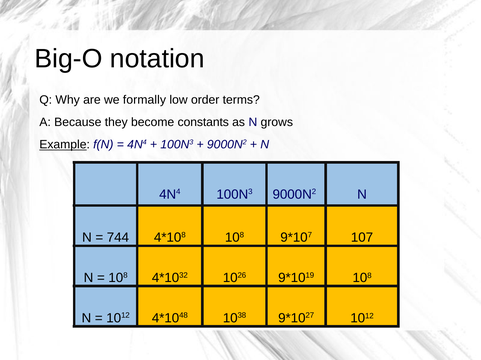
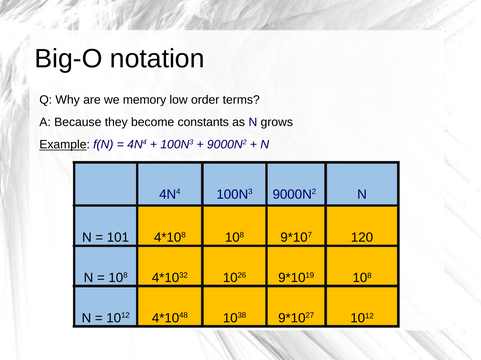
formally: formally -> memory
744: 744 -> 101
107: 107 -> 120
